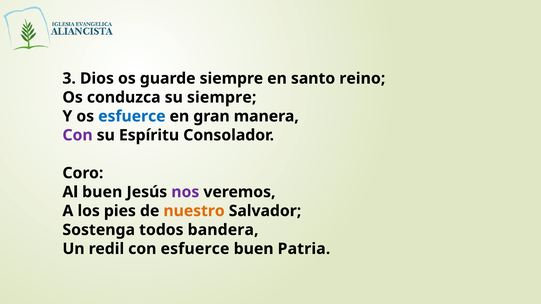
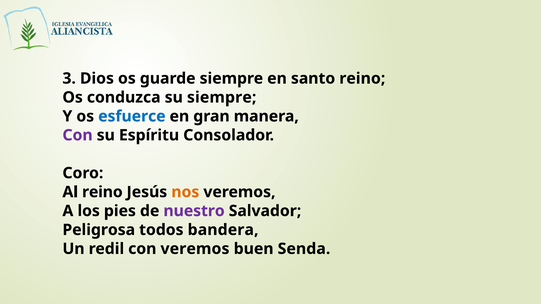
Al buen: buen -> reino
nos colour: purple -> orange
nuestro colour: orange -> purple
Sostenga: Sostenga -> Peligrosa
con esfuerce: esfuerce -> veremos
Patria: Patria -> Senda
